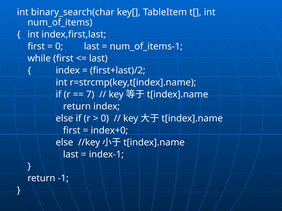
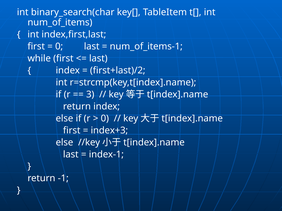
7: 7 -> 3
index+0: index+0 -> index+3
